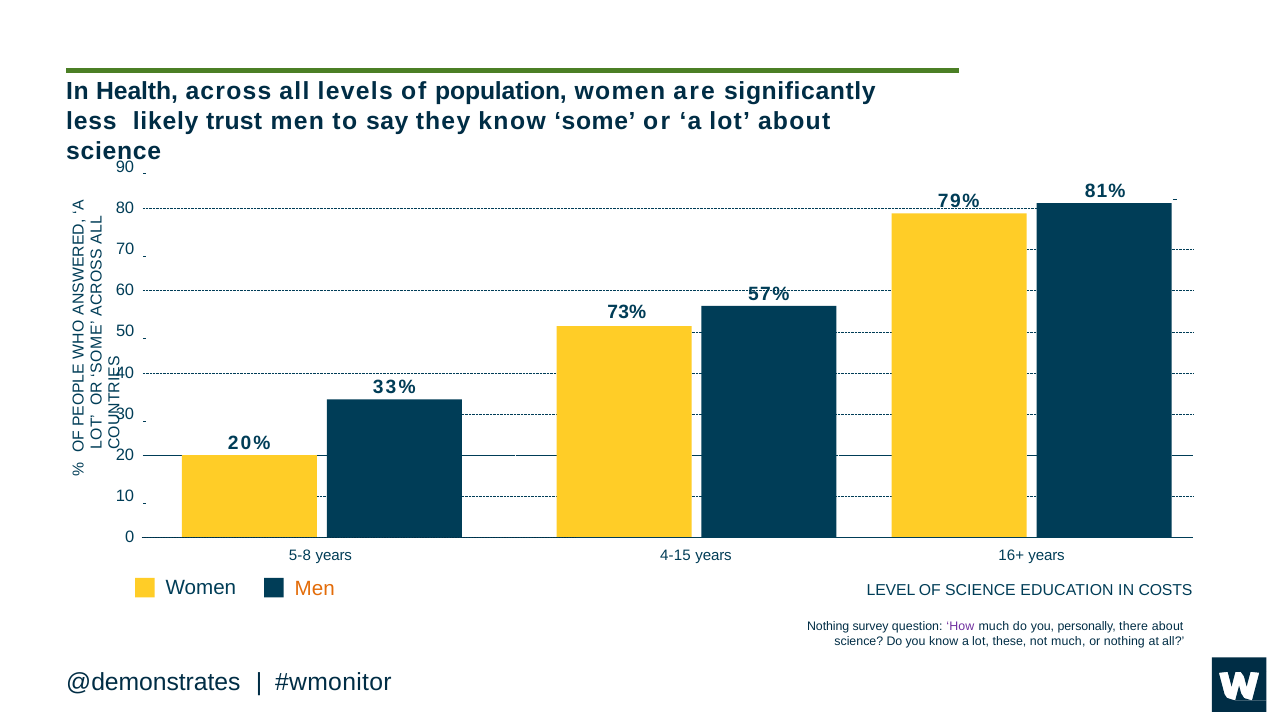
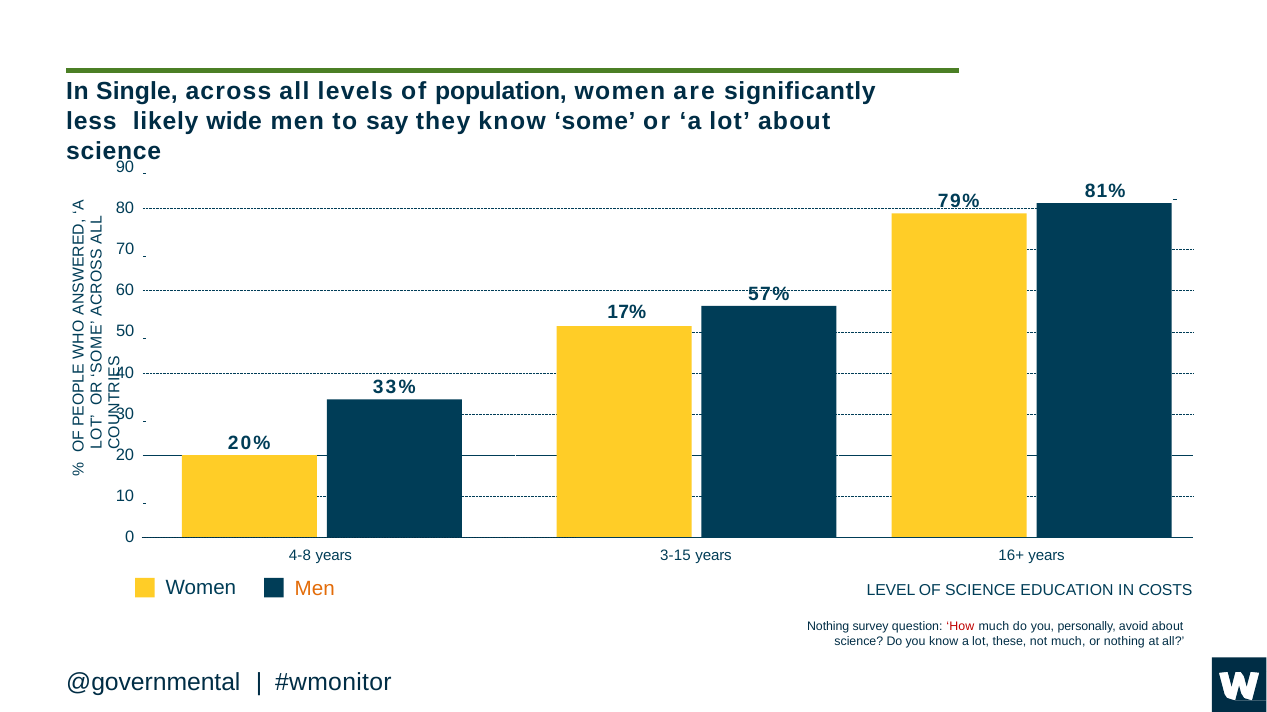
Health: Health -> Single
trust: trust -> wide
73%: 73% -> 17%
5-8: 5-8 -> 4-8
4-15: 4-15 -> 3-15
How colour: purple -> red
there: there -> avoid
@demonstrates: @demonstrates -> @governmental
